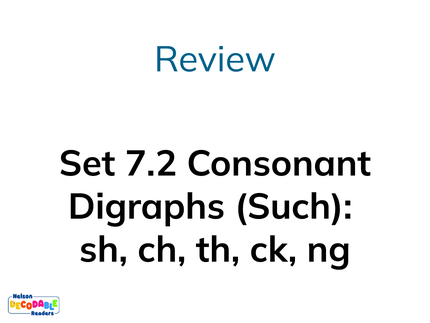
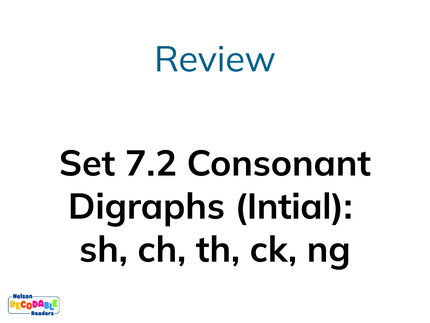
Such: Such -> Intial
